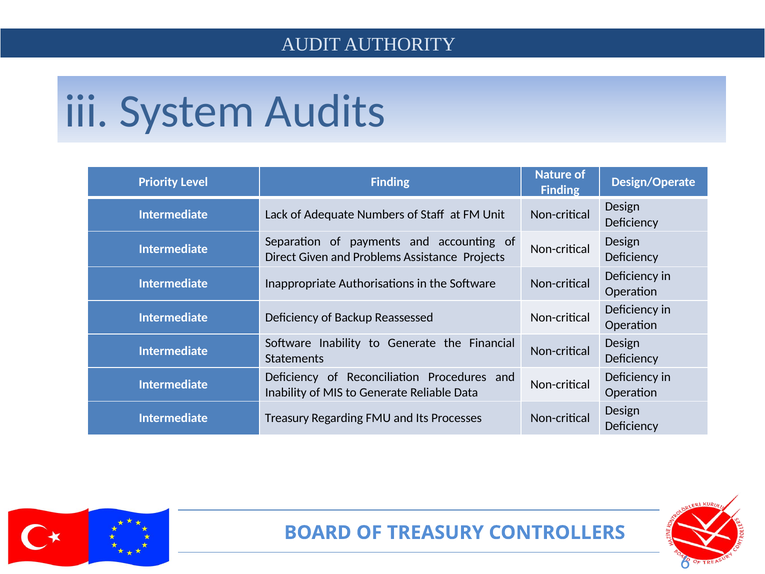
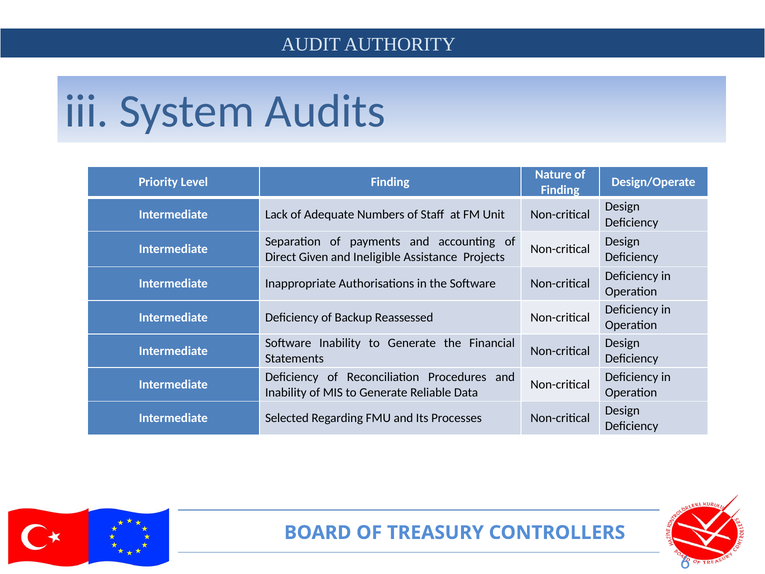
Problems: Problems -> Ineligible
Intermediate Treasury: Treasury -> Selected
